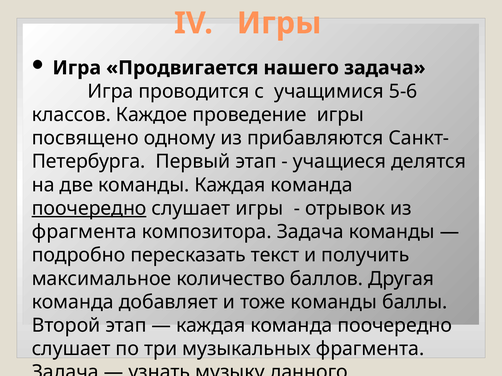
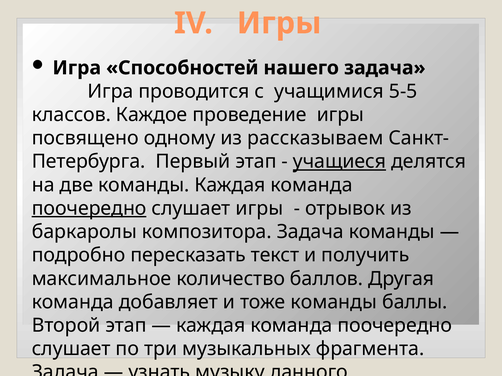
Игра Продвигается: Продвигается -> Способностей
5-6: 5-6 -> 5-5
прибавляются: прибавляются -> рассказываем
учащиеся at (340, 162) underline: none -> present
фрагмента at (84, 232): фрагмента -> баркаролы
